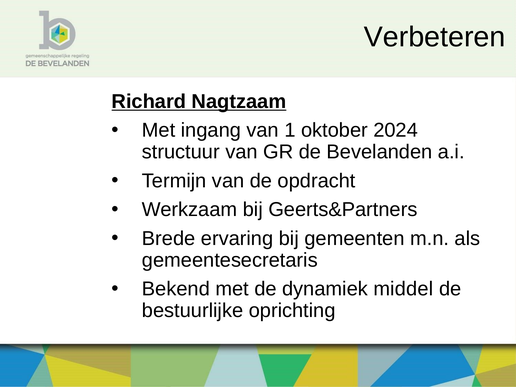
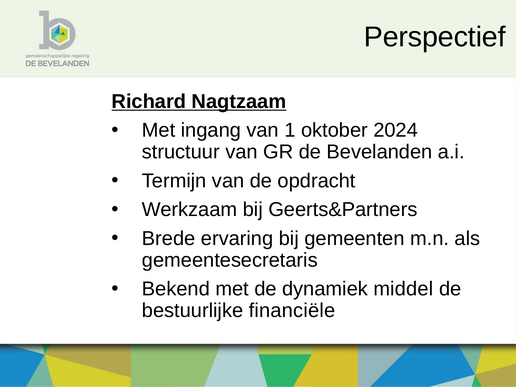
Verbeteren: Verbeteren -> Perspectief
oprichting: oprichting -> financiële
